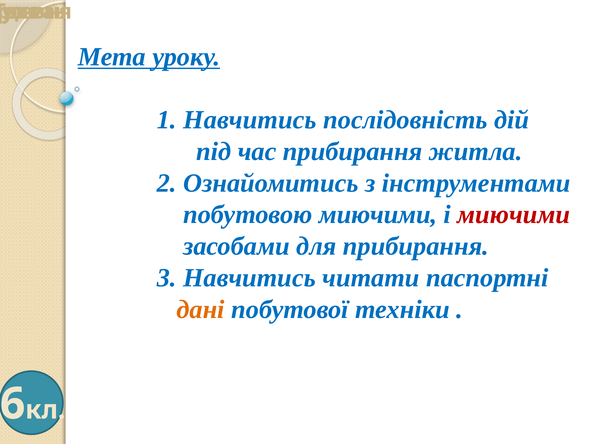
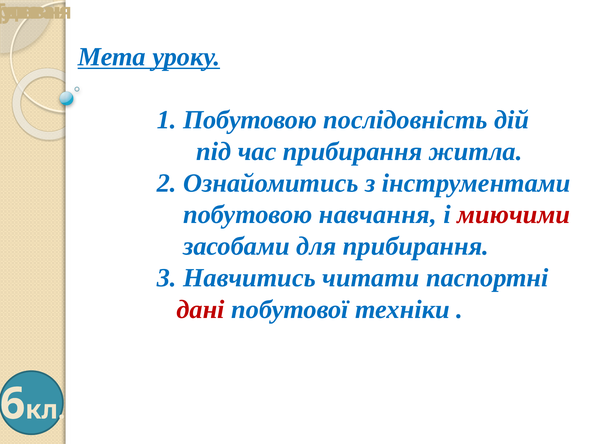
1 Навчитись: Навчитись -> Побутовою
побутовою миючими: миючими -> навчання
дані colour: orange -> red
